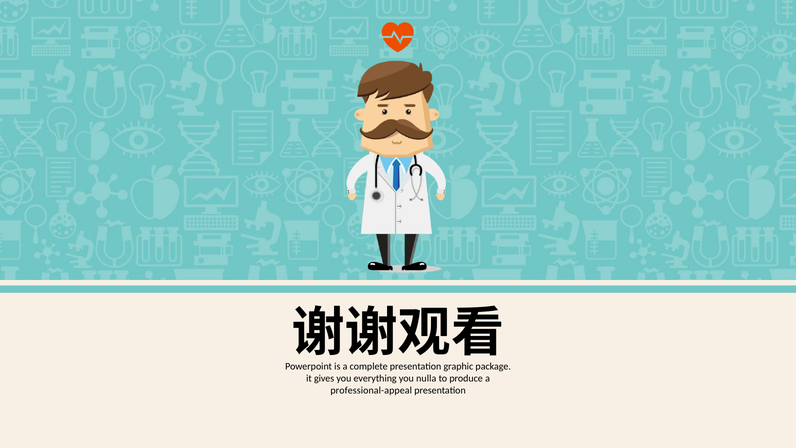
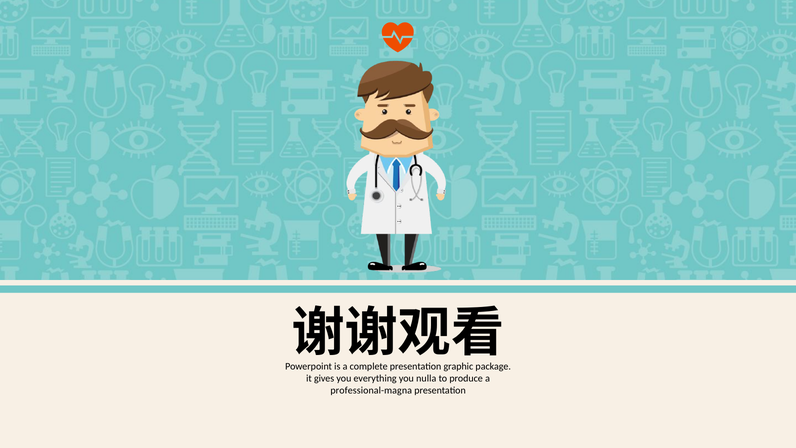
professional-appeal: professional-appeal -> professional-magna
